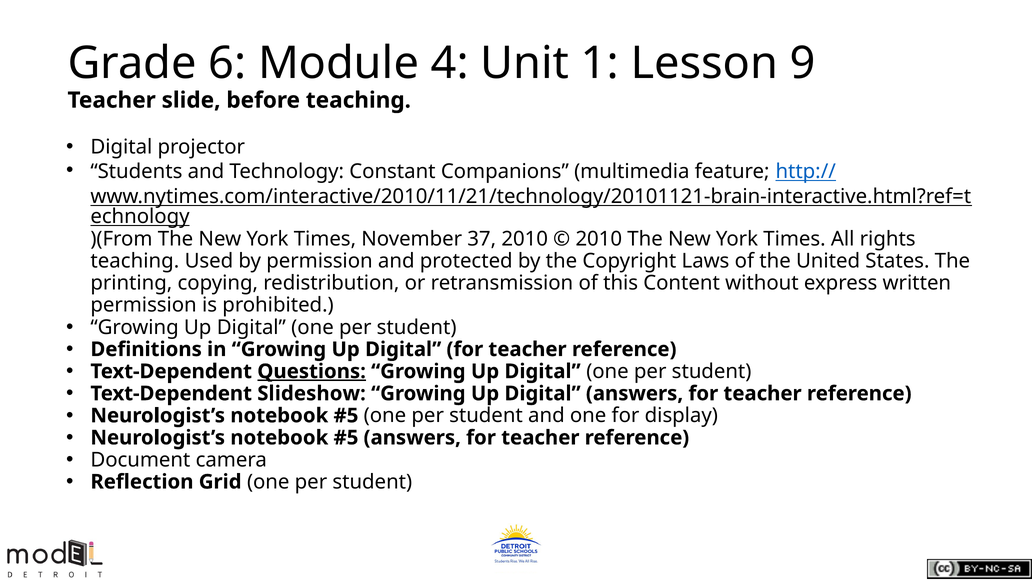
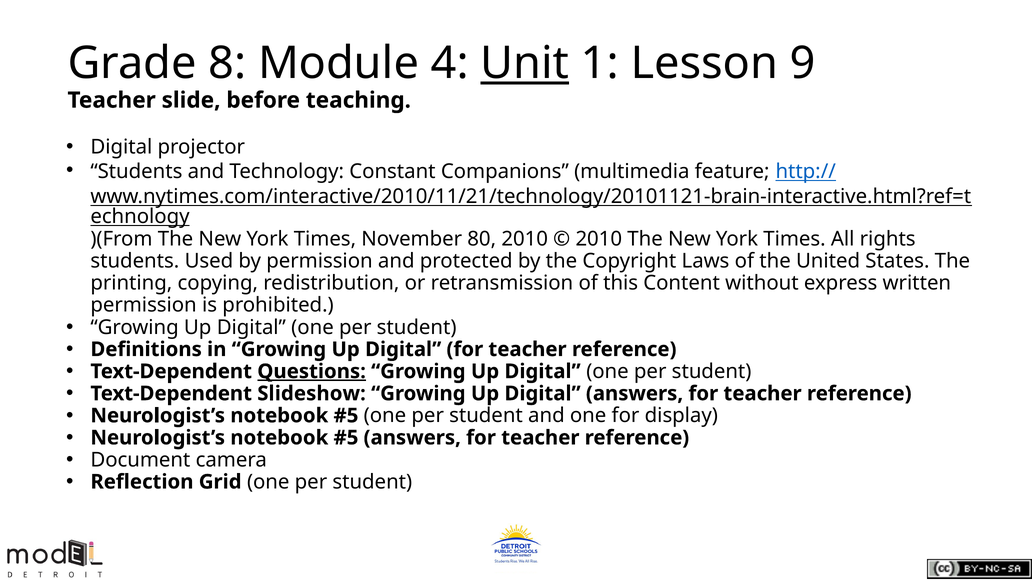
6: 6 -> 8
Unit underline: none -> present
37: 37 -> 80
teaching at (135, 261): teaching -> students
